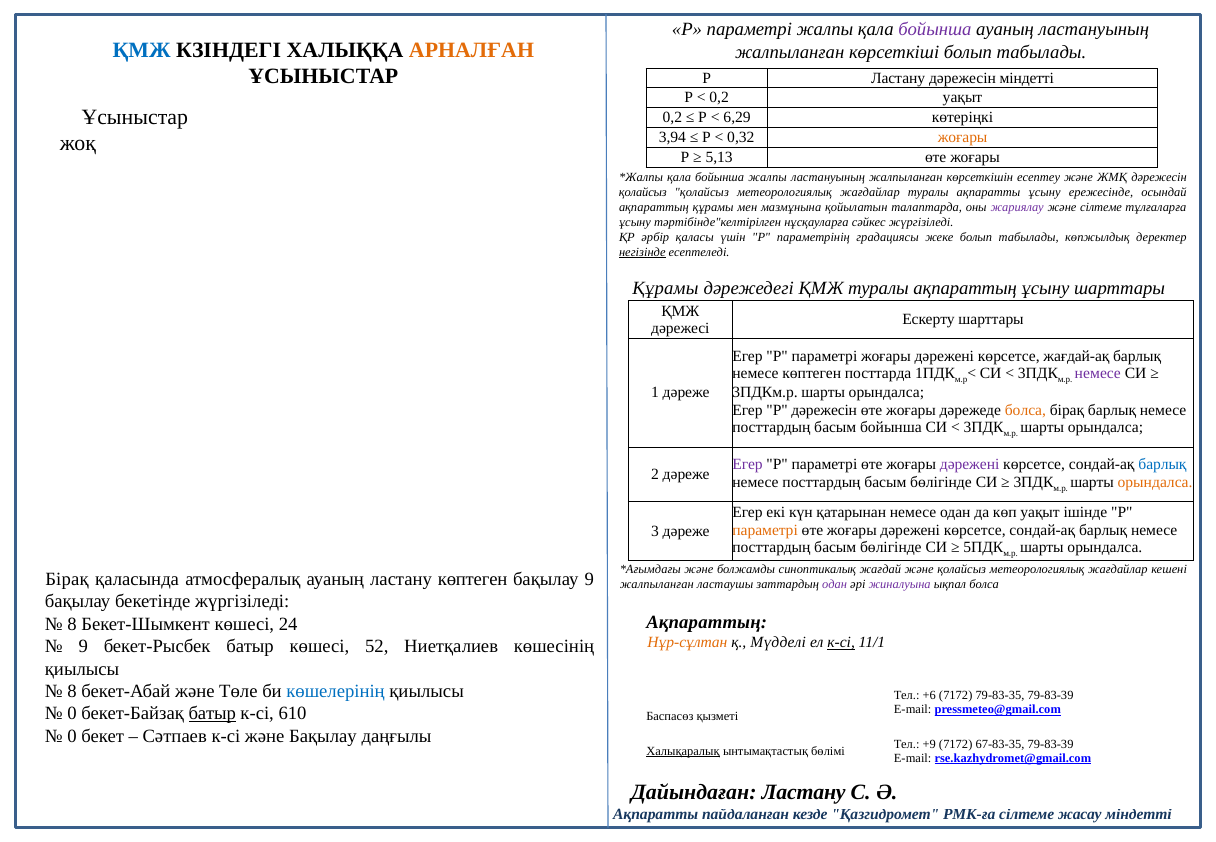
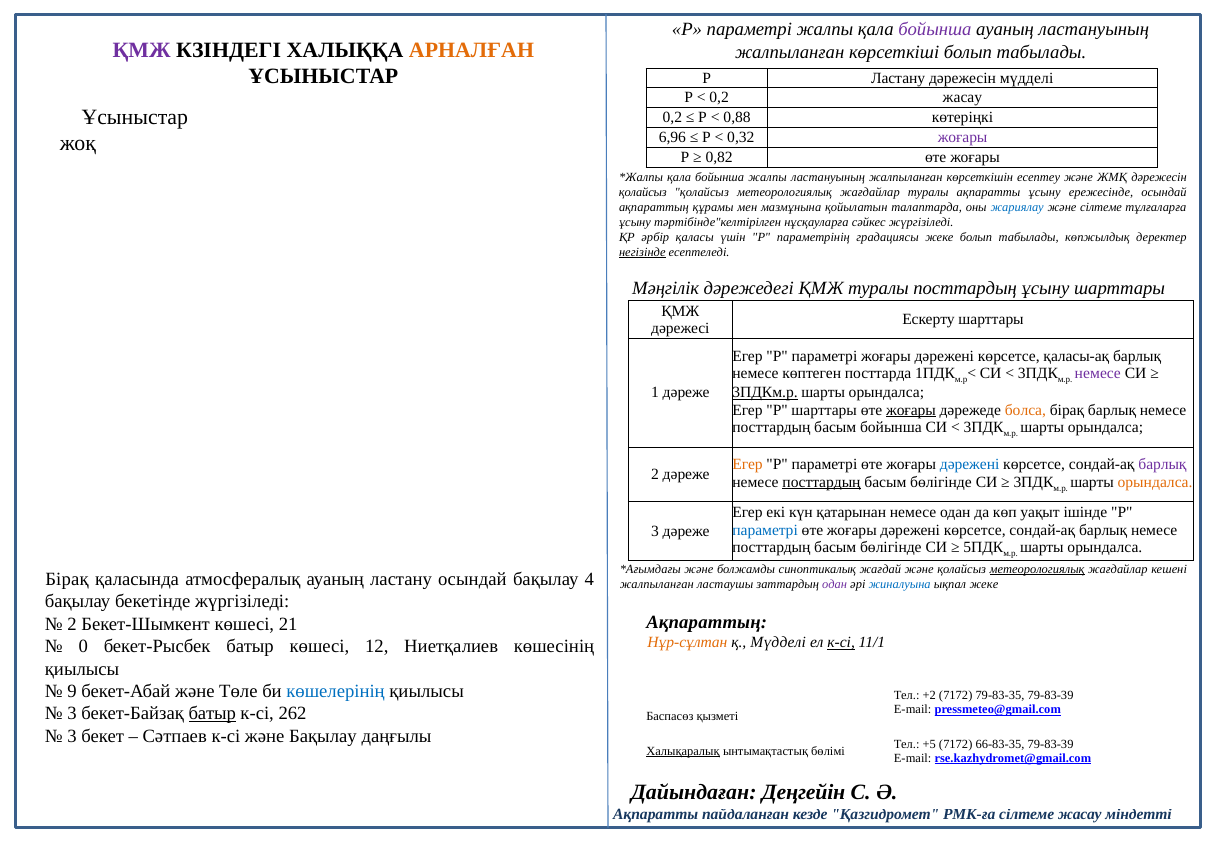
ҚМЖ at (142, 50) colour: blue -> purple
дәрежесін міндетті: міндетті -> мүдделі
0,2 уақыт: уақыт -> жасау
6,29: 6,29 -> 0,88
3,94: 3,94 -> 6,96
жоғары at (963, 138) colour: orange -> purple
5,13: 5,13 -> 0,82
жариялау colour: purple -> blue
Құрамы at (665, 288): Құрамы -> Мәңгілік
туралы ақпараттың: ақпараттың -> посттардың
жағдай-ақ: жағдай-ақ -> қаласы-ақ
3ПДКм.р underline: none -> present
P дәрежесін: дәрежесін -> шарттары
жоғары at (911, 410) underline: none -> present
Егер at (748, 465) colour: purple -> orange
дәрежені at (970, 465) colour: purple -> blue
барлық at (1163, 465) colour: blue -> purple
посттардың at (822, 482) underline: none -> present
параметрі at (765, 530) colour: orange -> blue
метеорологиялық at (1037, 569) underline: none -> present
ластану көптеген: көптеген -> осындай
бақылау 9: 9 -> 4
жиналуына colour: purple -> blue
ықпал болса: болса -> жеке
8 at (72, 624): 8 -> 2
24: 24 -> 21
9 at (83, 646): 9 -> 0
52: 52 -> 12
8 at (72, 691): 8 -> 9
+6: +6 -> +2
0 at (72, 714): 0 -> 3
610: 610 -> 262
0 at (72, 736): 0 -> 3
+9: +9 -> +5
67-83-35: 67-83-35 -> 66-83-35
Дайындаған Ластану: Ластану -> Деңгейін
